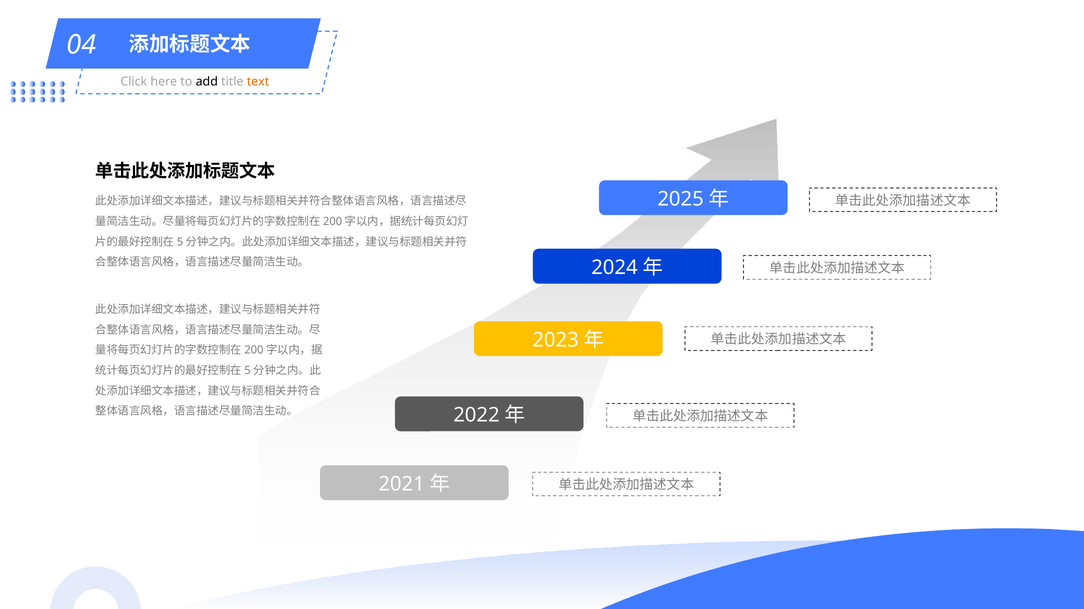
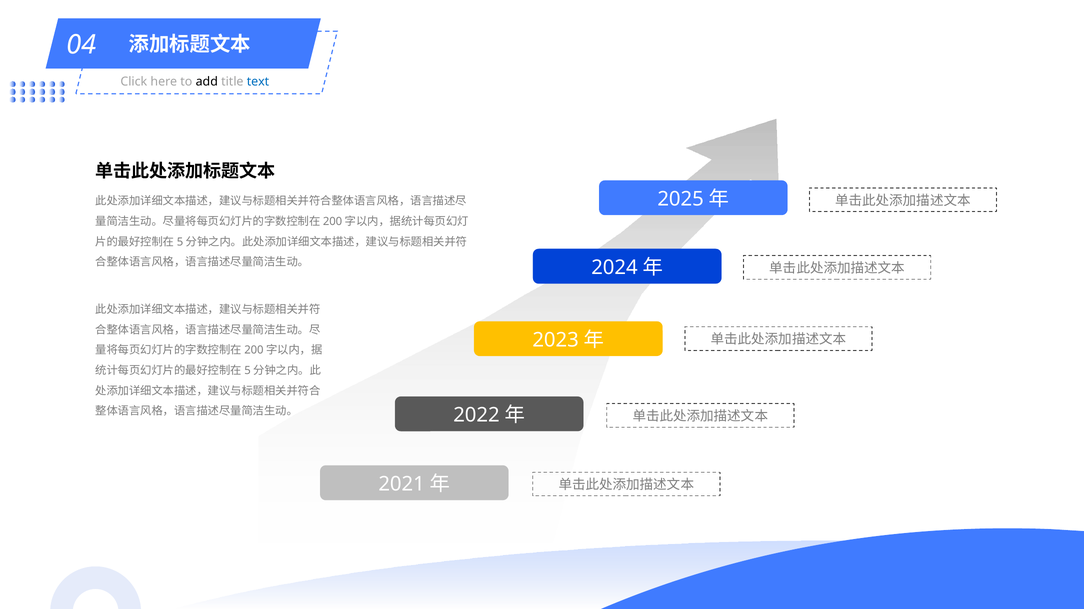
text colour: orange -> blue
